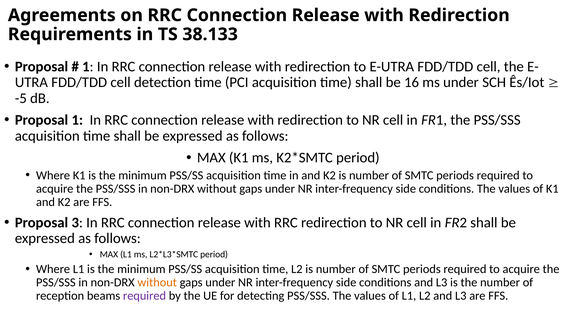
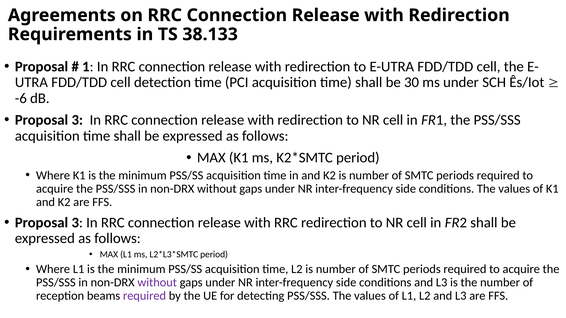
16: 16 -> 30
-5: -5 -> -6
1 at (77, 120): 1 -> 3
without at (157, 283) colour: orange -> purple
